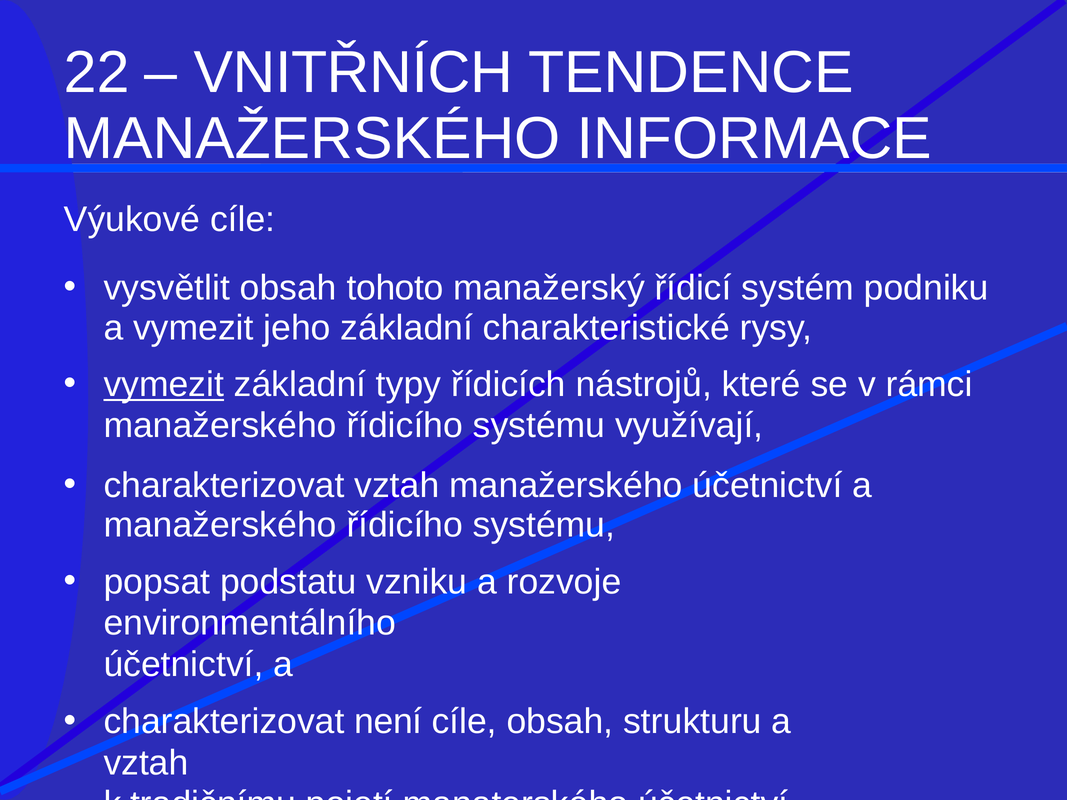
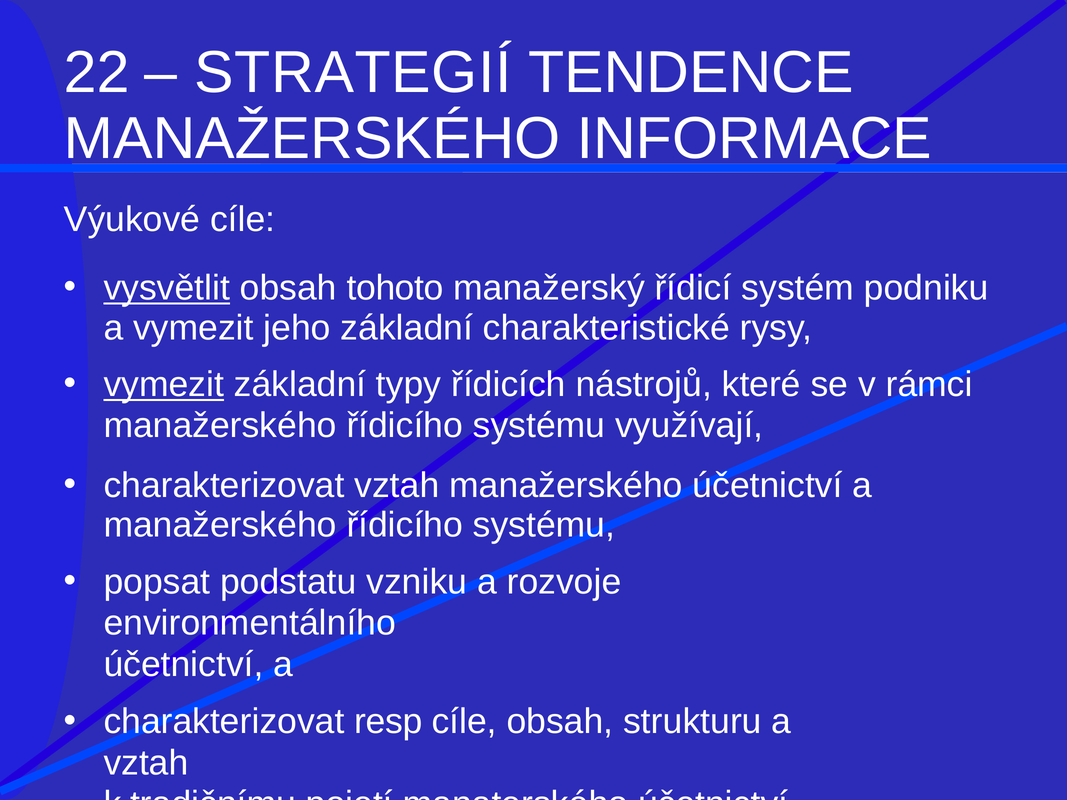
VNITŘNÍCH: VNITŘNÍCH -> STRATEGIÍ
vysvětlit underline: none -> present
není: není -> resp
